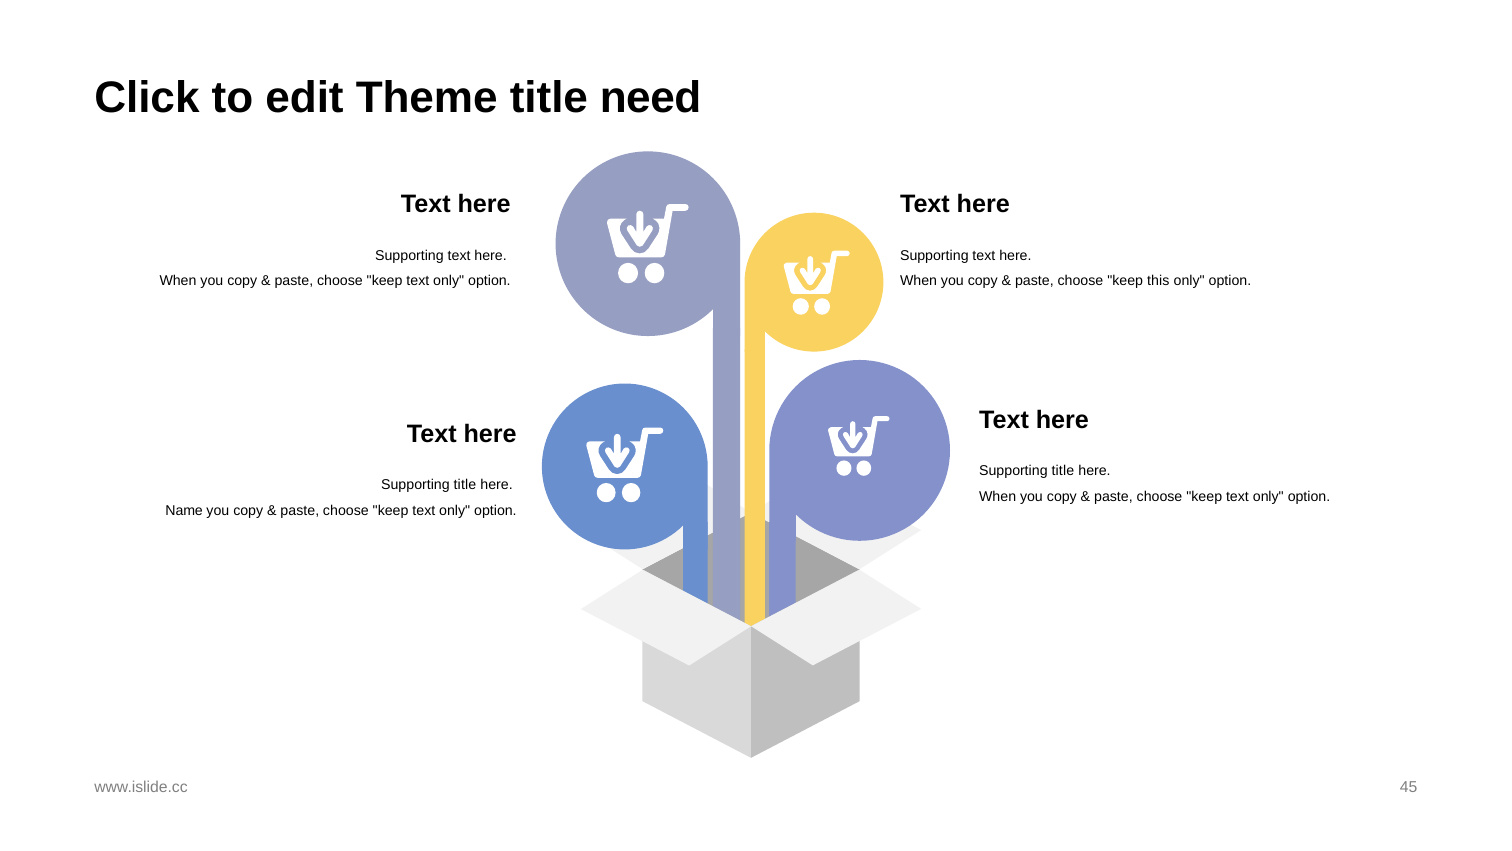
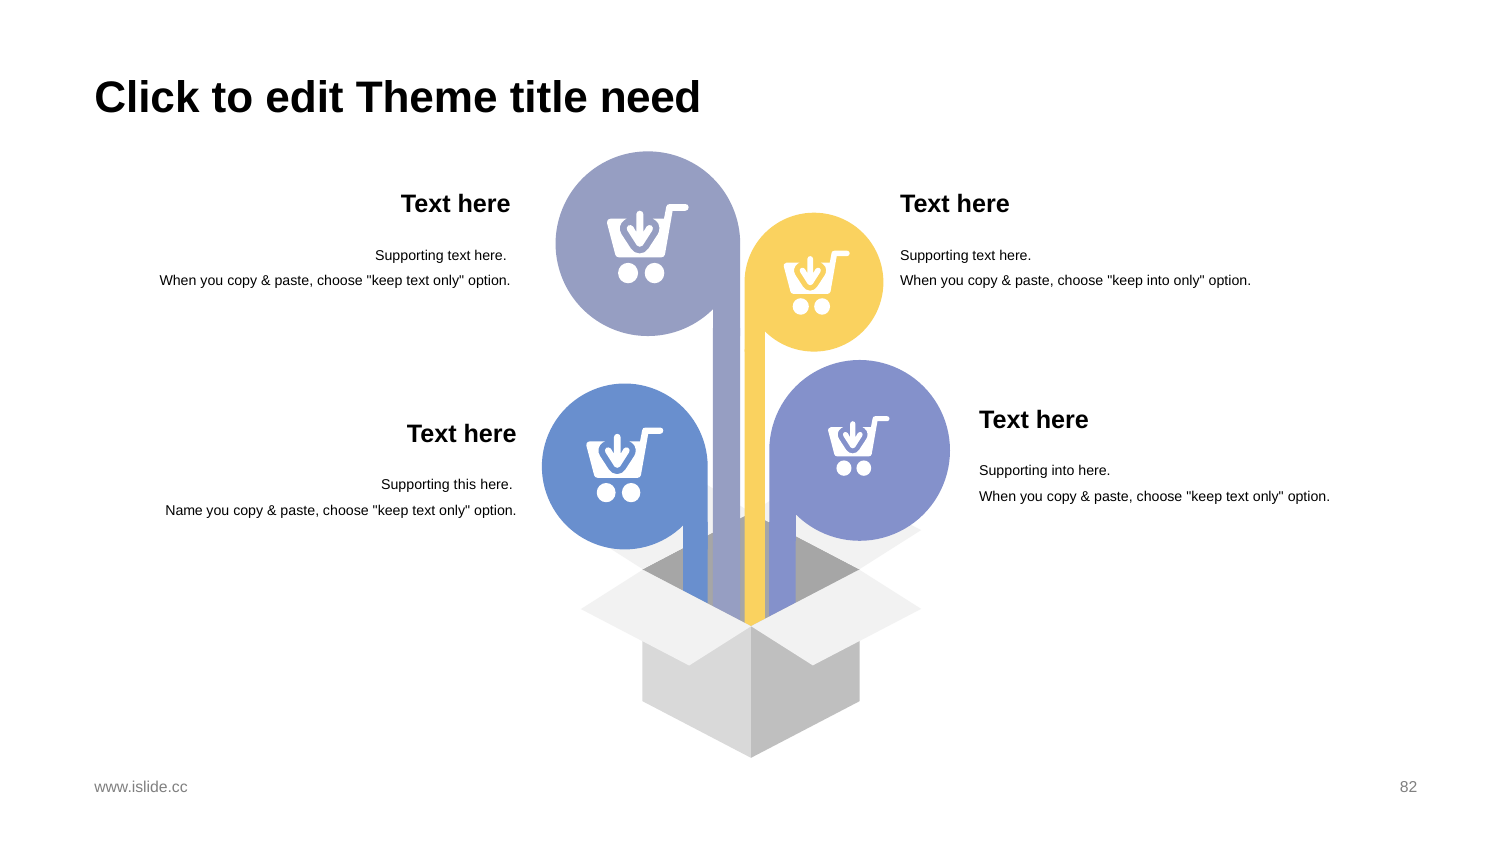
keep this: this -> into
title at (1063, 471): title -> into
title at (465, 485): title -> this
45: 45 -> 82
